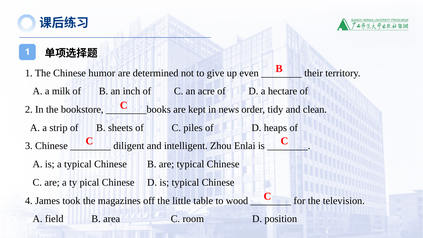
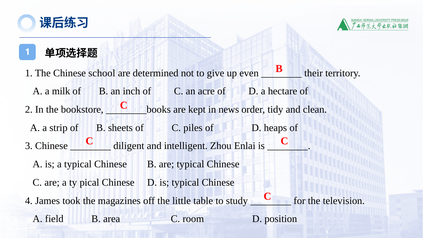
humor: humor -> school
wood: wood -> study
